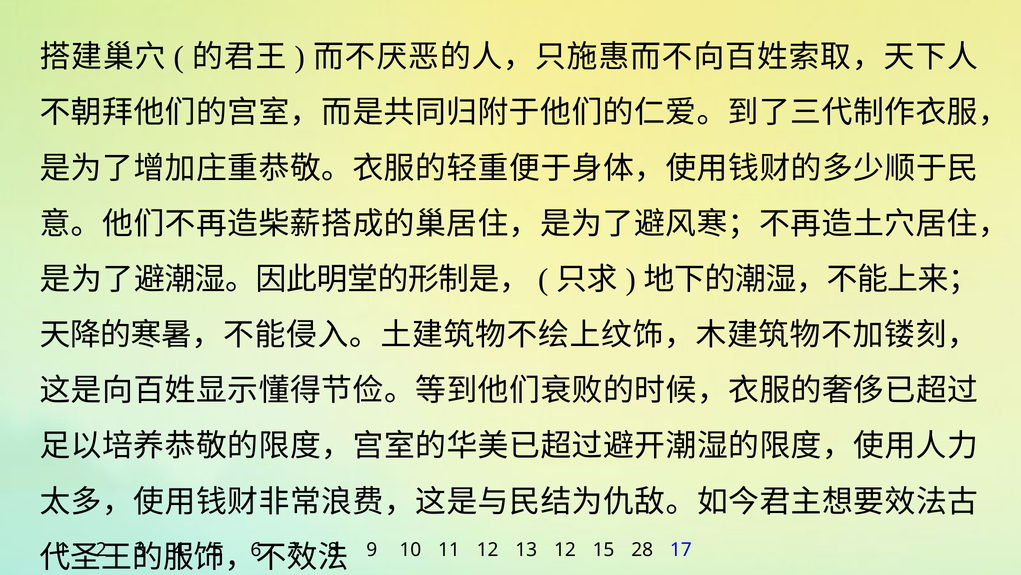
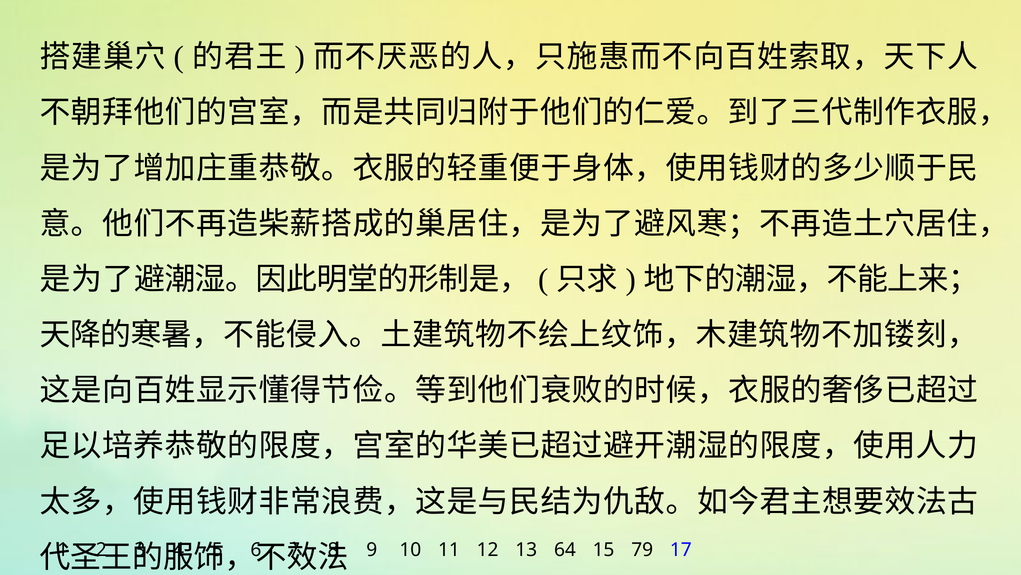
13 12: 12 -> 64
28: 28 -> 79
